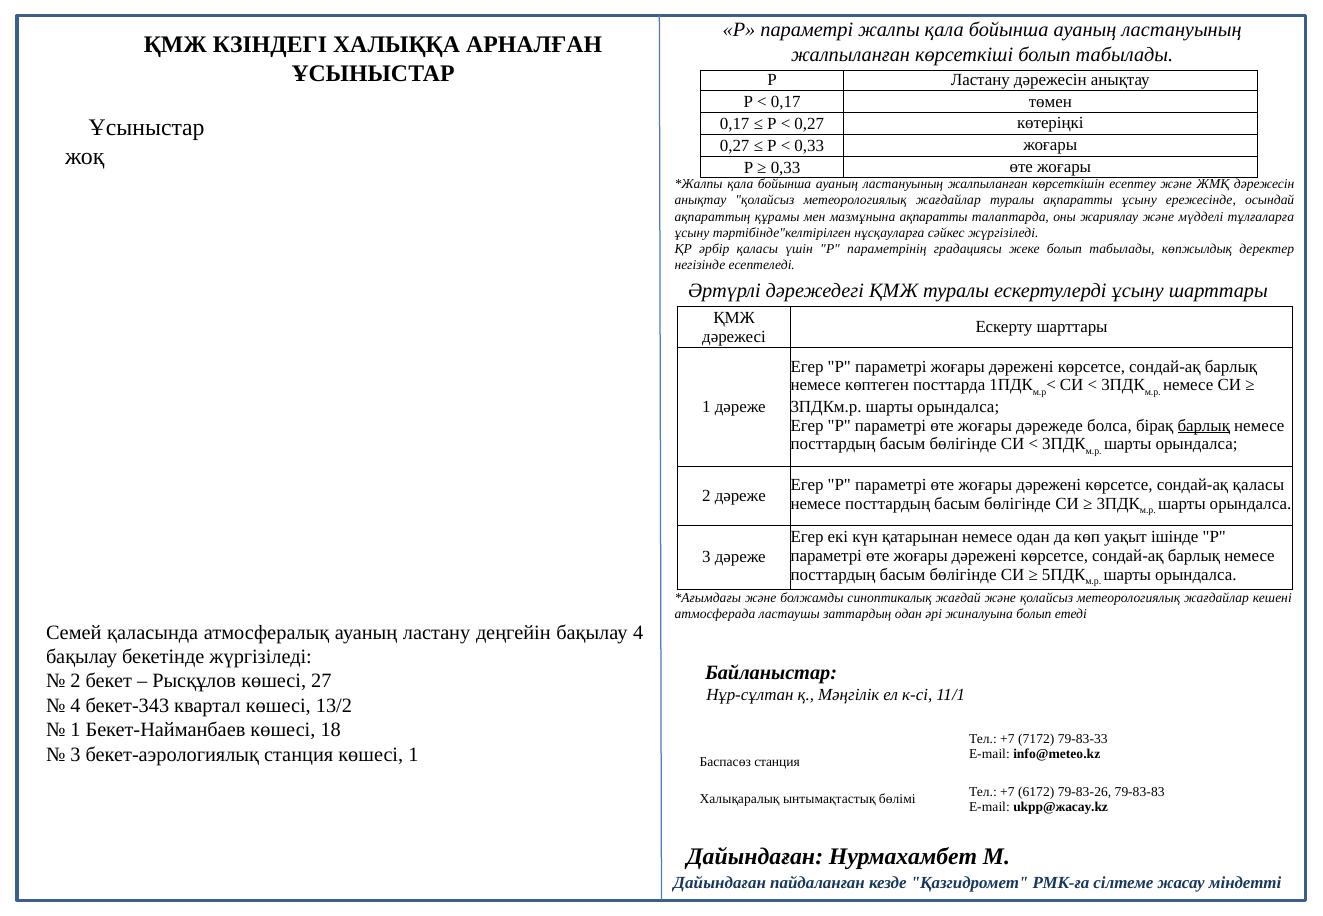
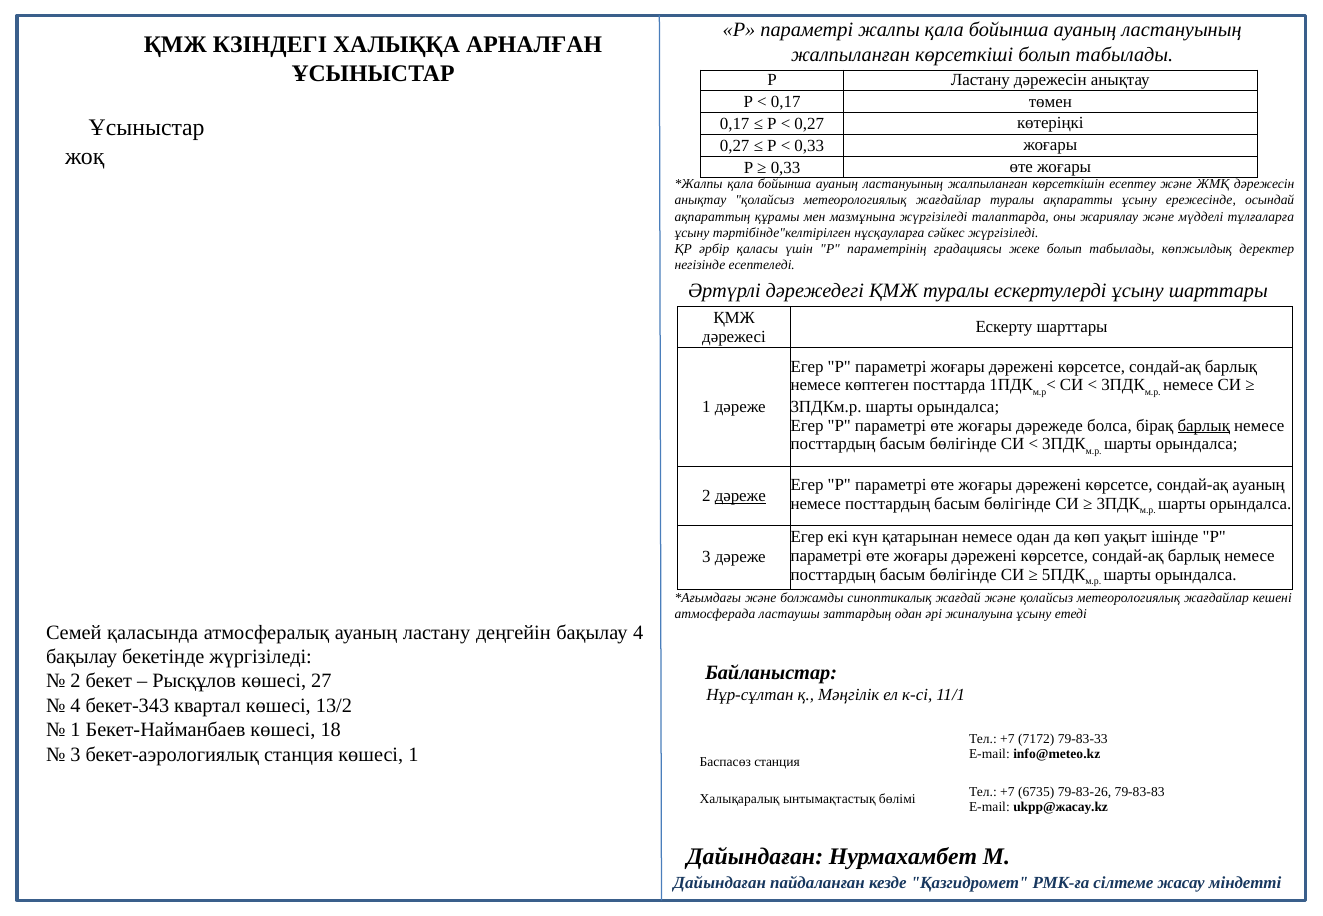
мазмұнына ақпаратты: ақпаратты -> жүргізіледі
сондай-ақ қаласы: қаласы -> ауаның
дәреже at (740, 496) underline: none -> present
жиналуына болып: болып -> ұсыну
6172: 6172 -> 6735
